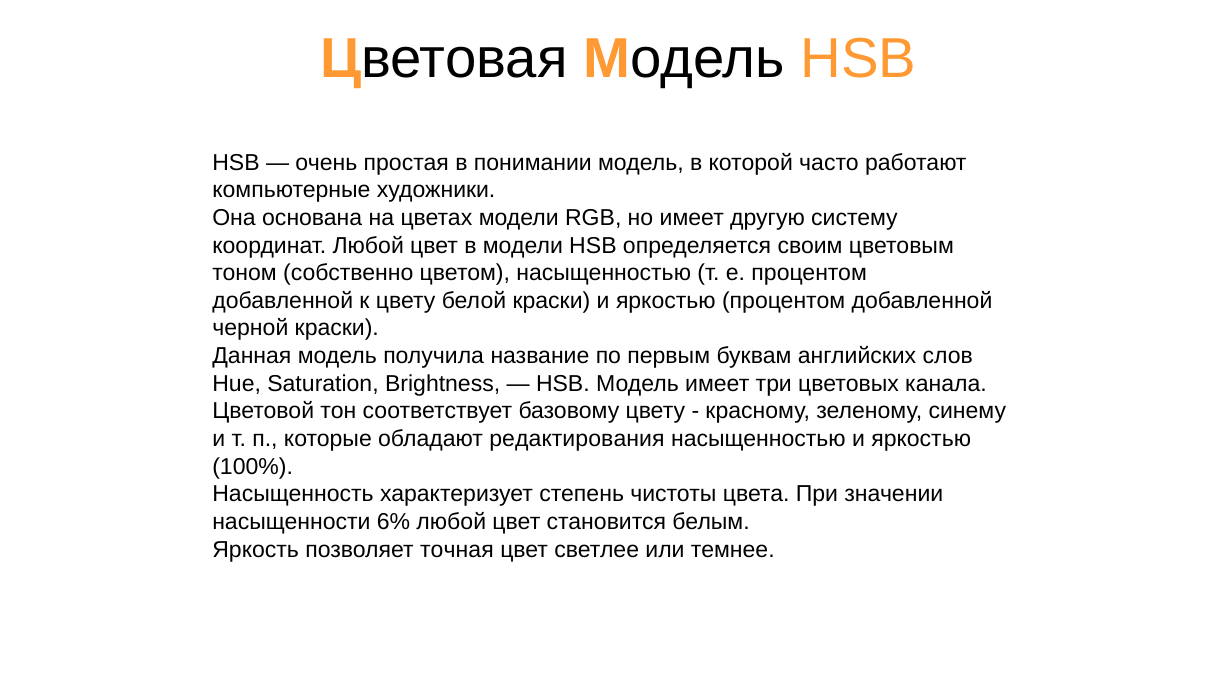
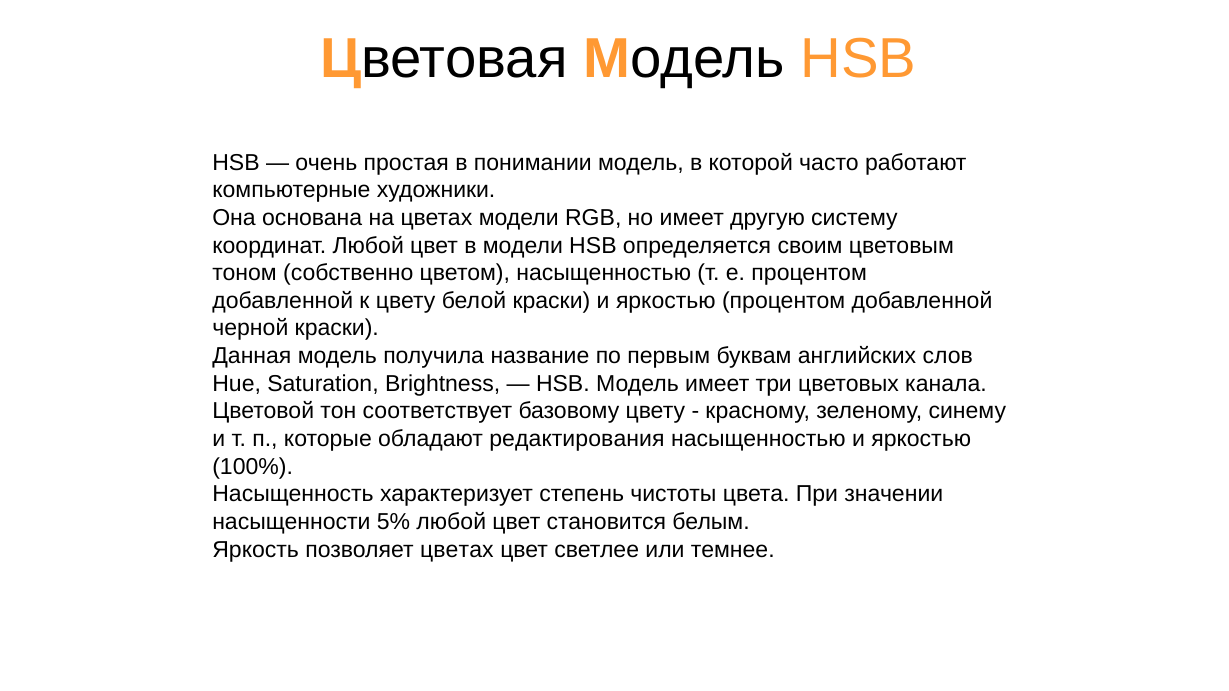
6%: 6% -> 5%
позволяет точная: точная -> цветах
